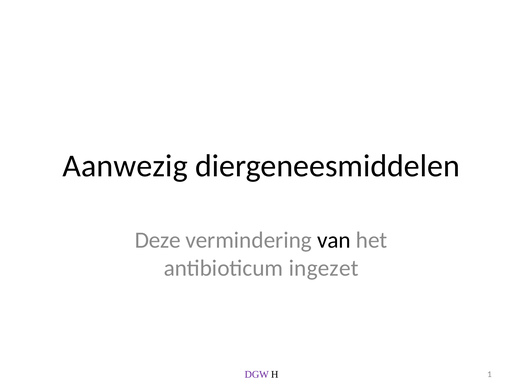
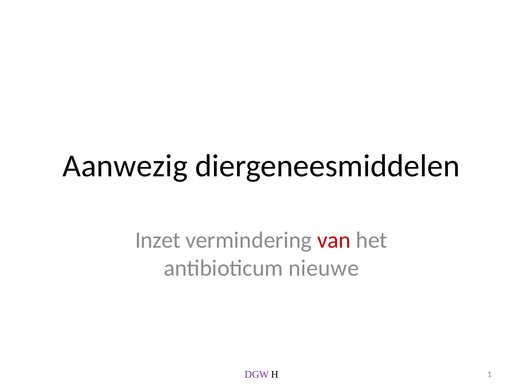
Deze: Deze -> Inzet
van colour: black -> red
ingezet: ingezet -> nieuwe
